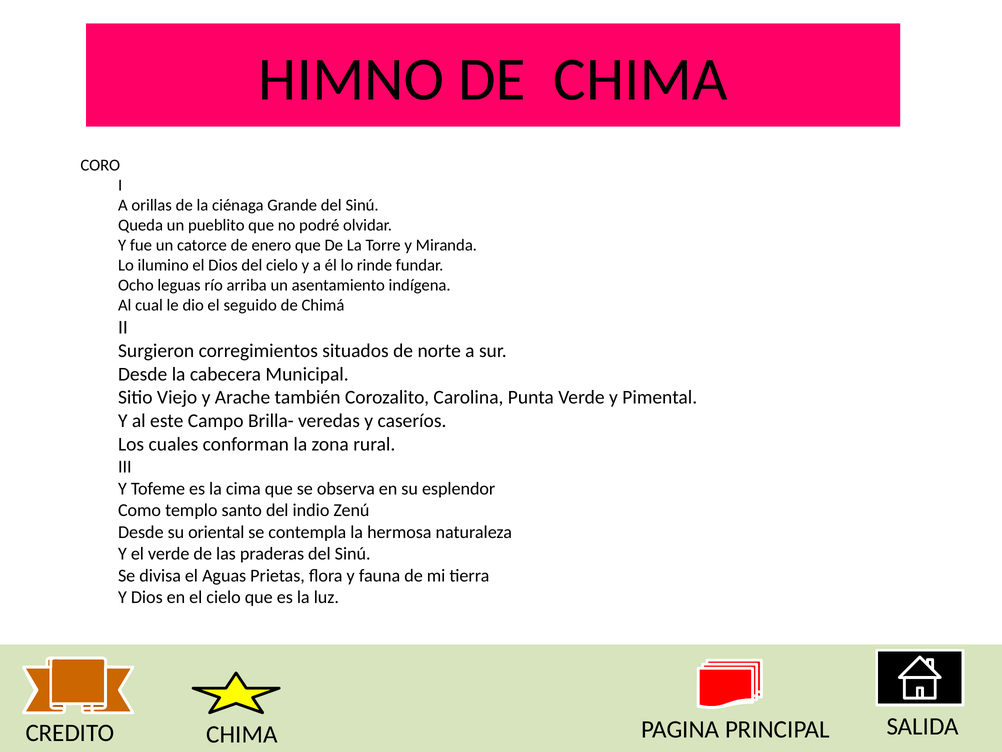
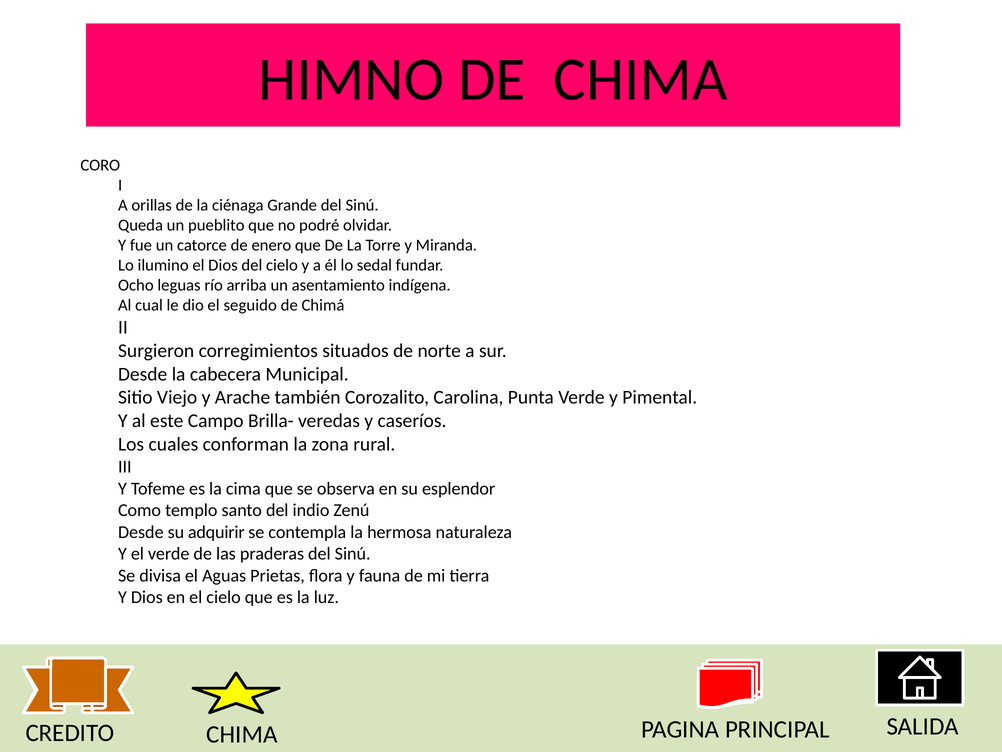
rinde: rinde -> sedal
oriental: oriental -> adquirir
